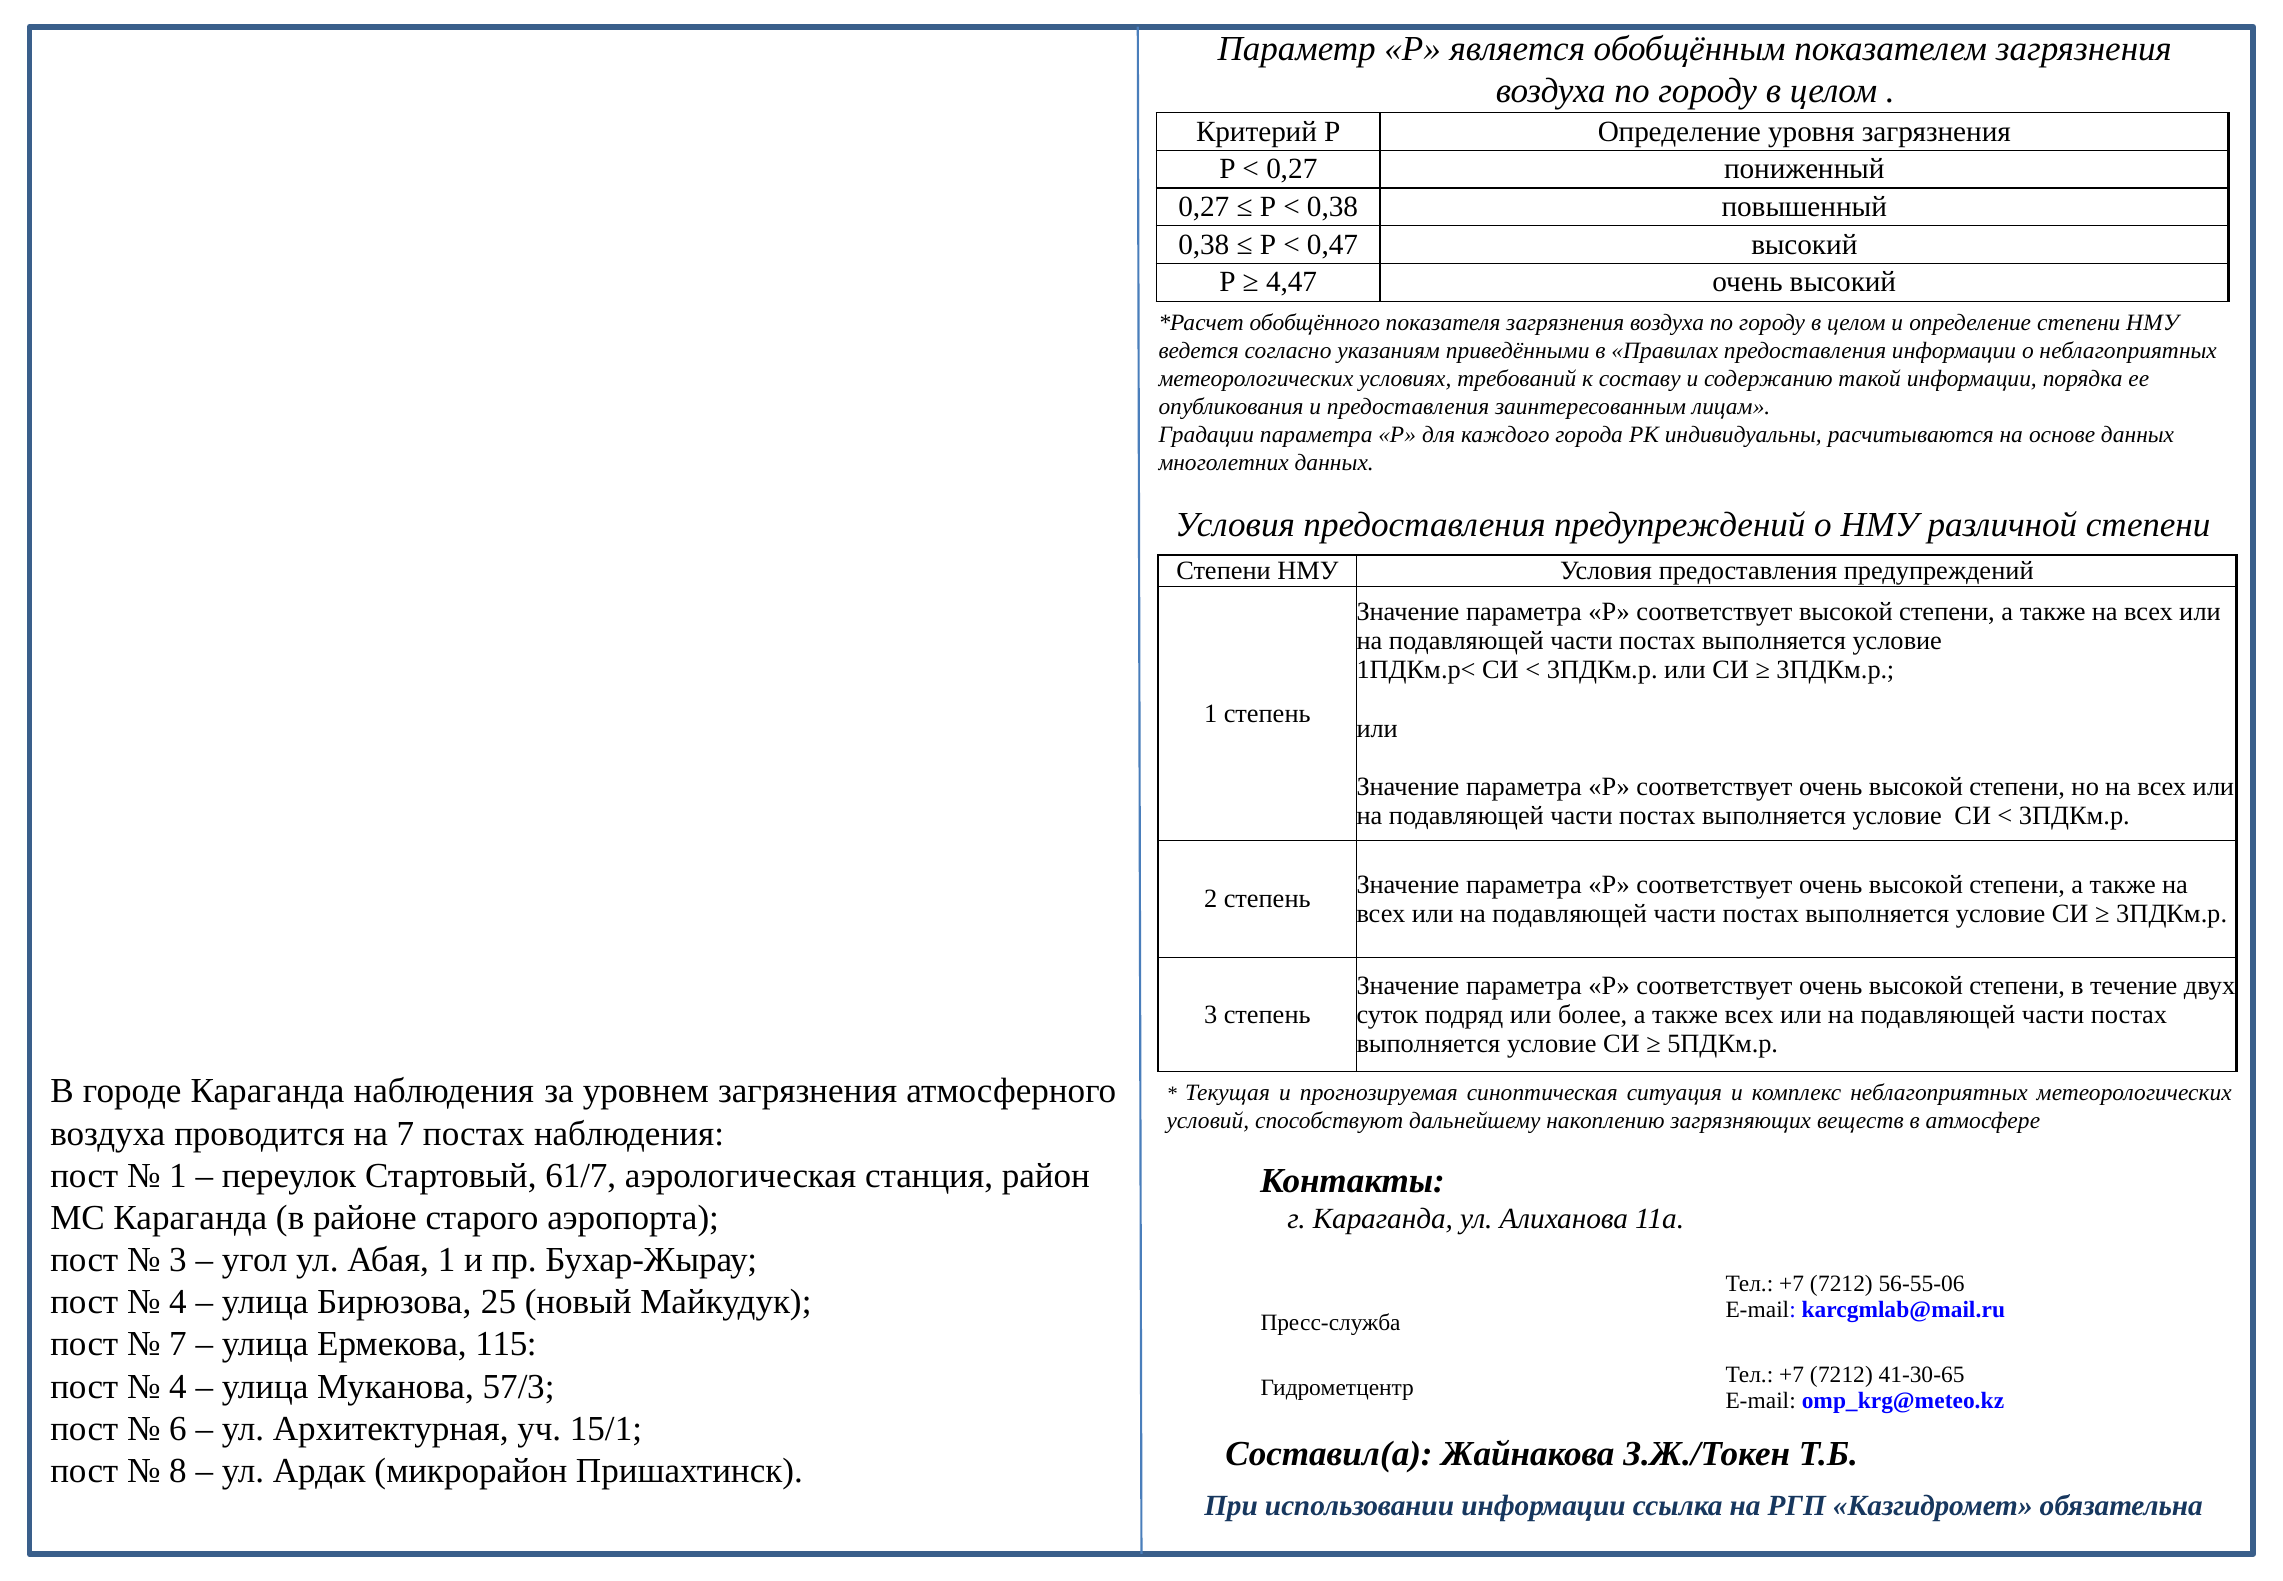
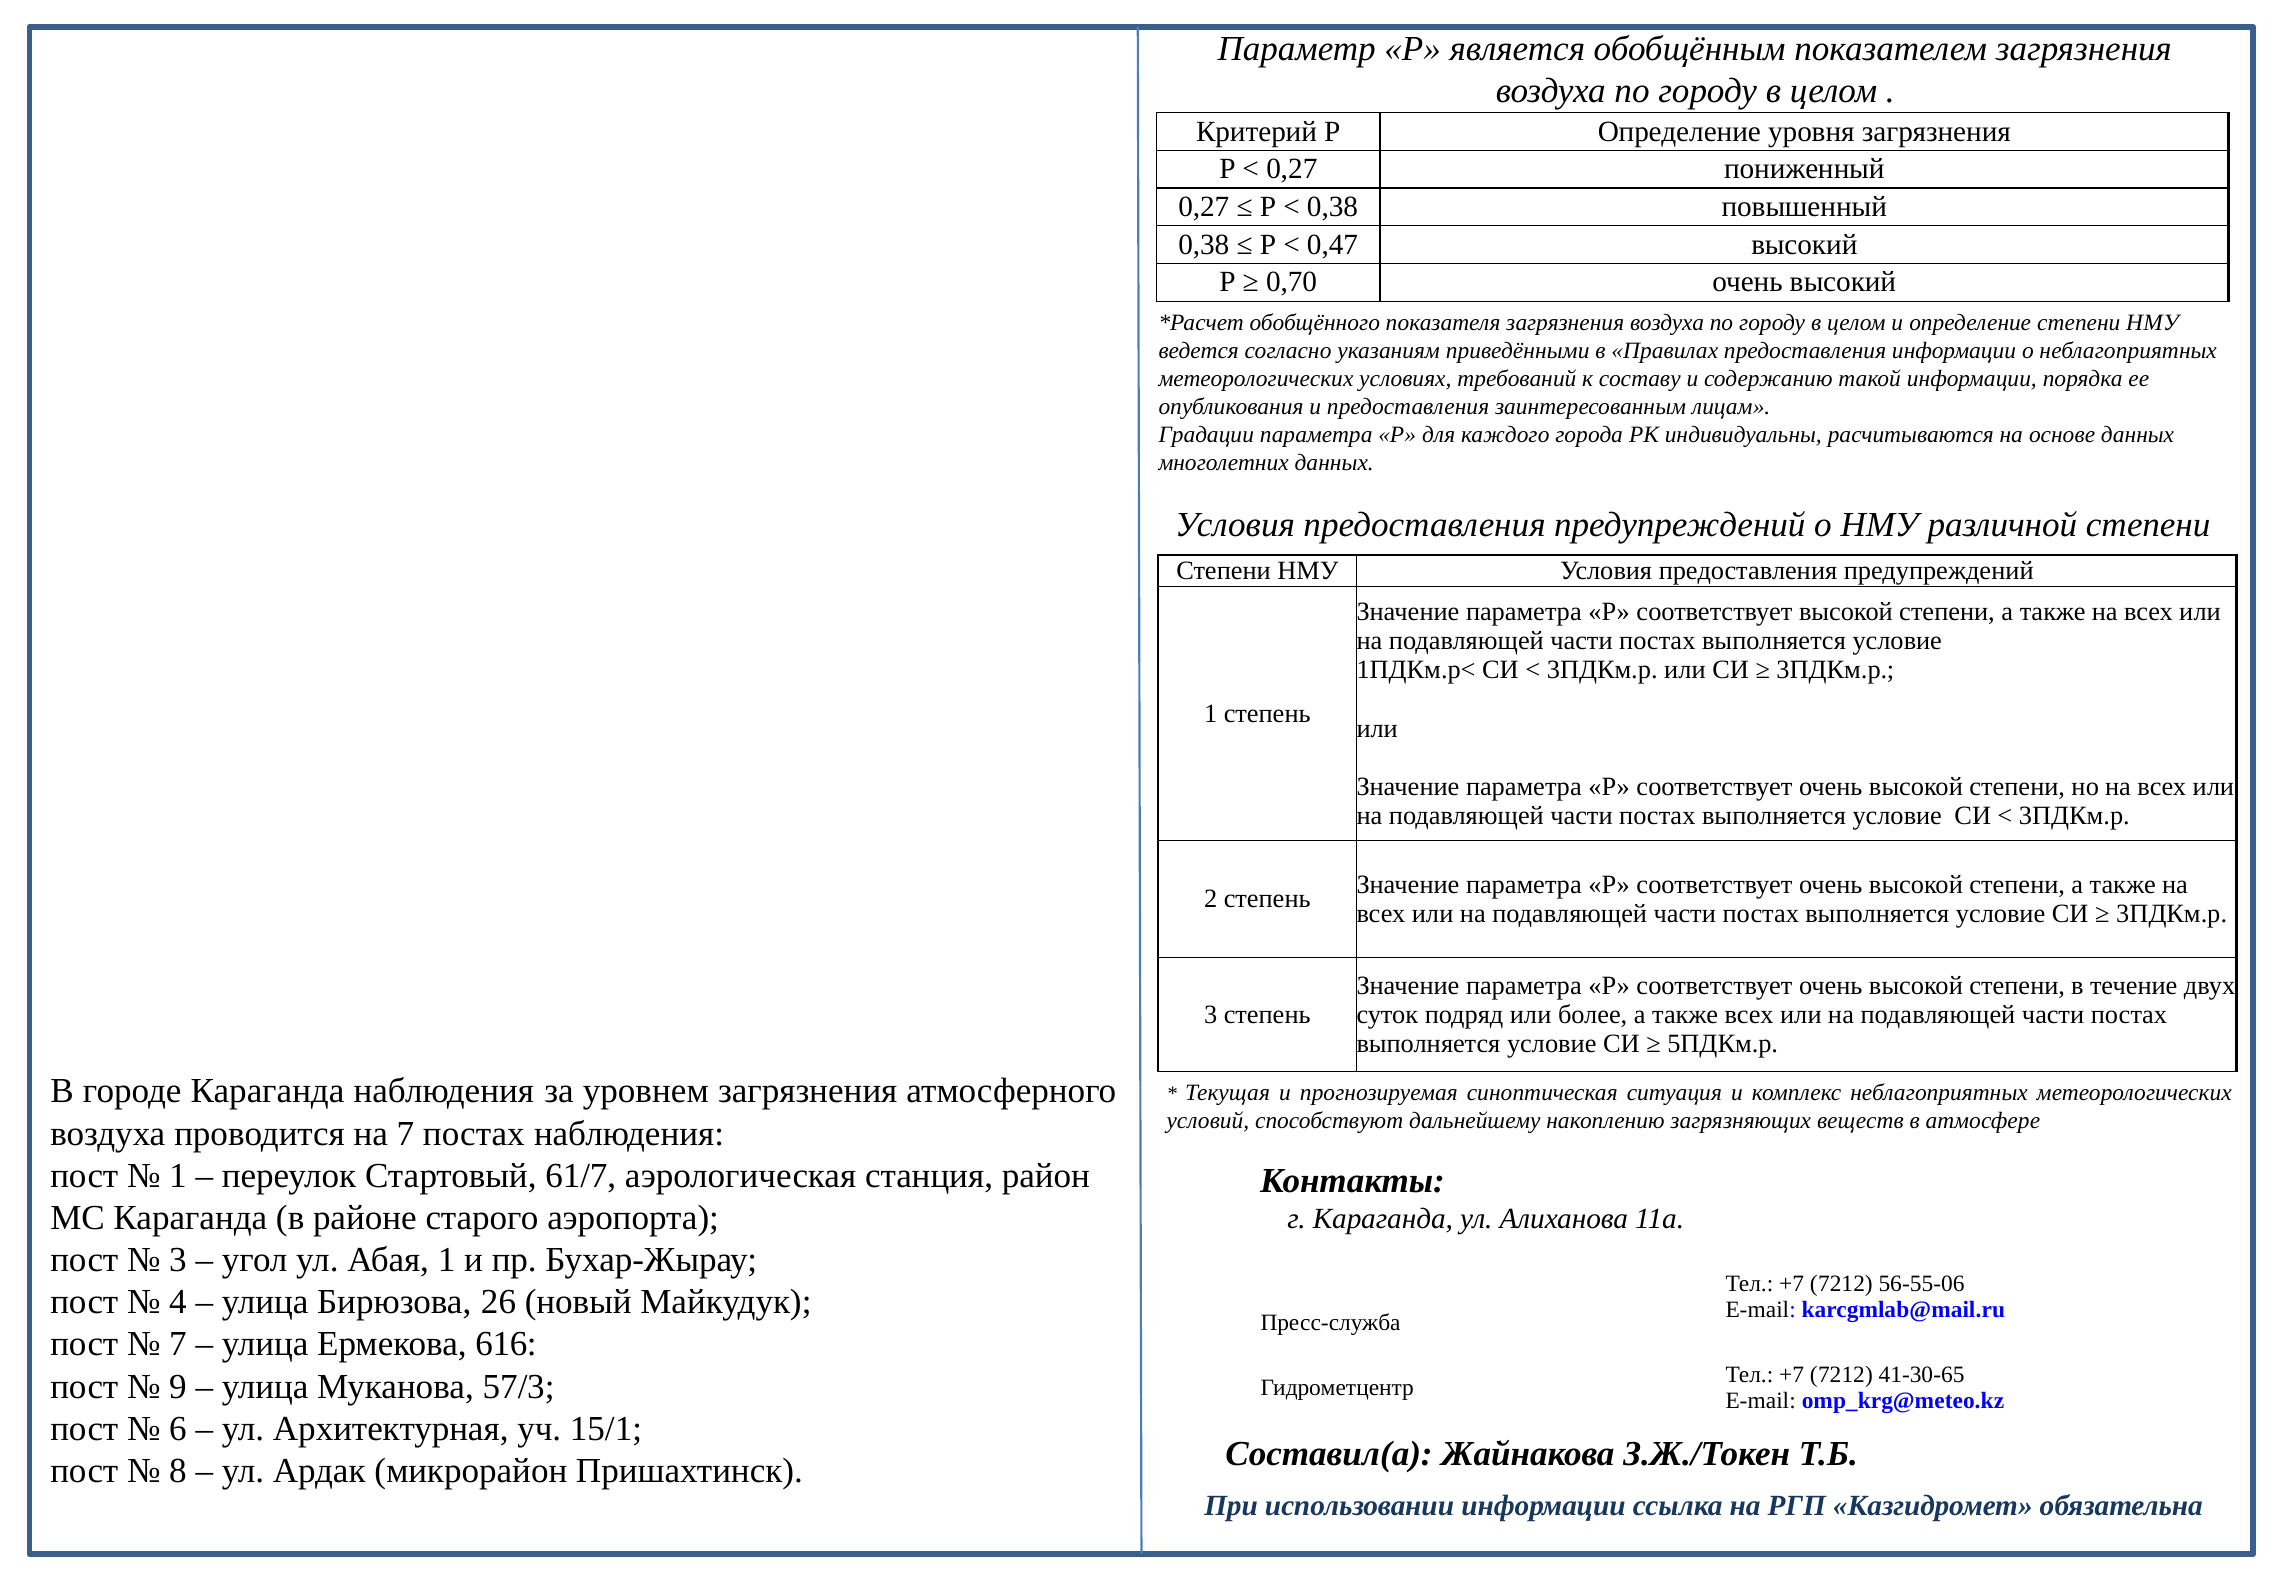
4,47: 4,47 -> 0,70
25: 25 -> 26
115: 115 -> 616
4 at (178, 1386): 4 -> 9
